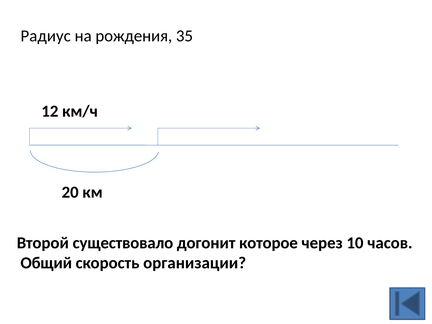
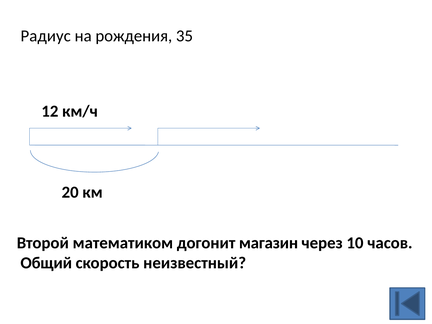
существовало: существовало -> математиком
которое: которое -> магазин
организации: организации -> неизвестный
